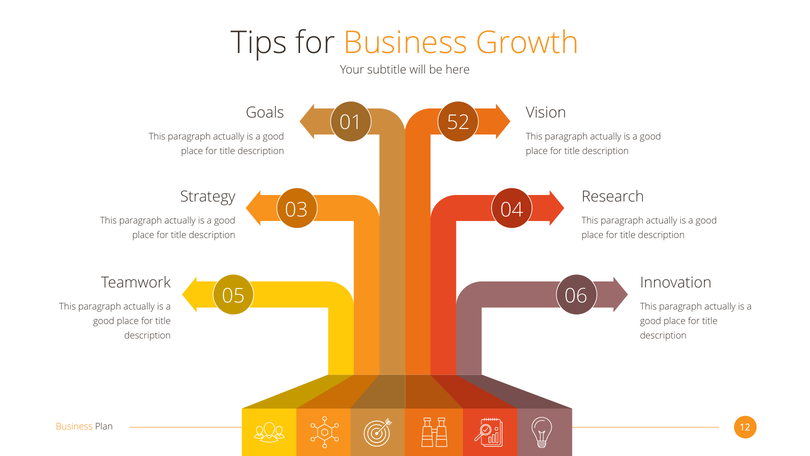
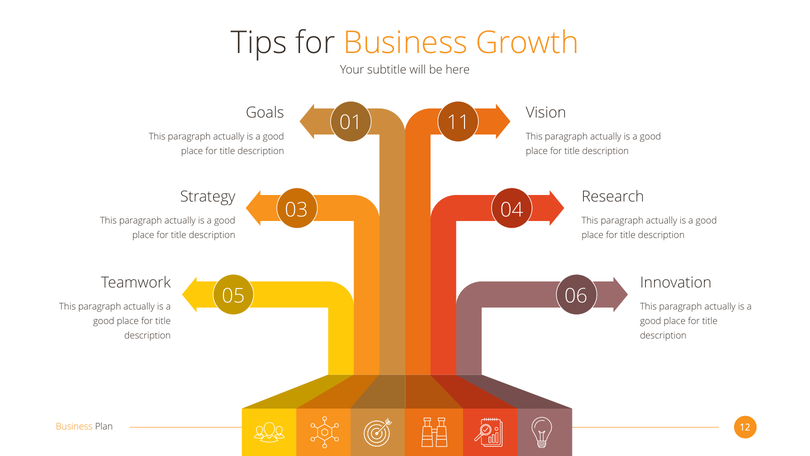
52: 52 -> 11
